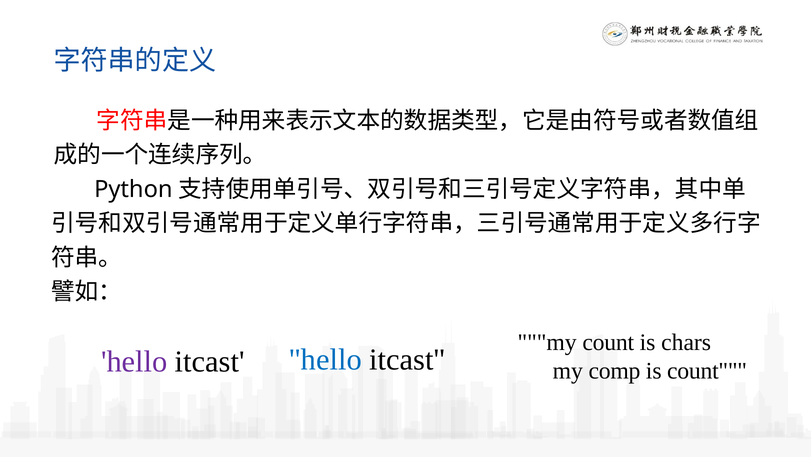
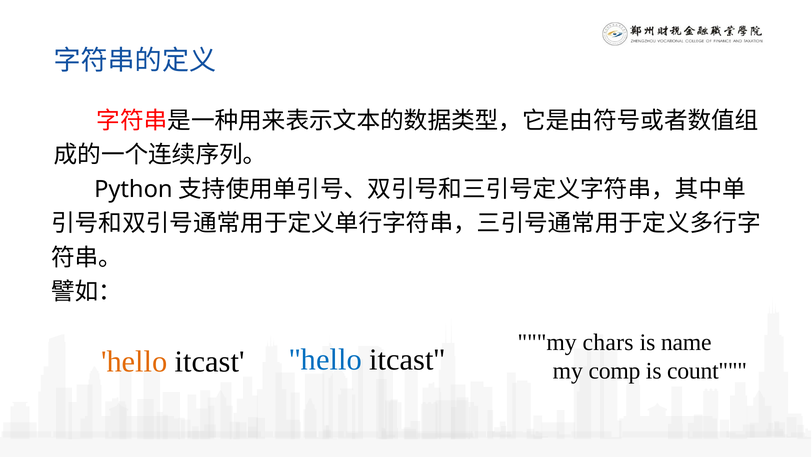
my count: count -> chars
chars: chars -> name
hello at (134, 361) colour: purple -> orange
